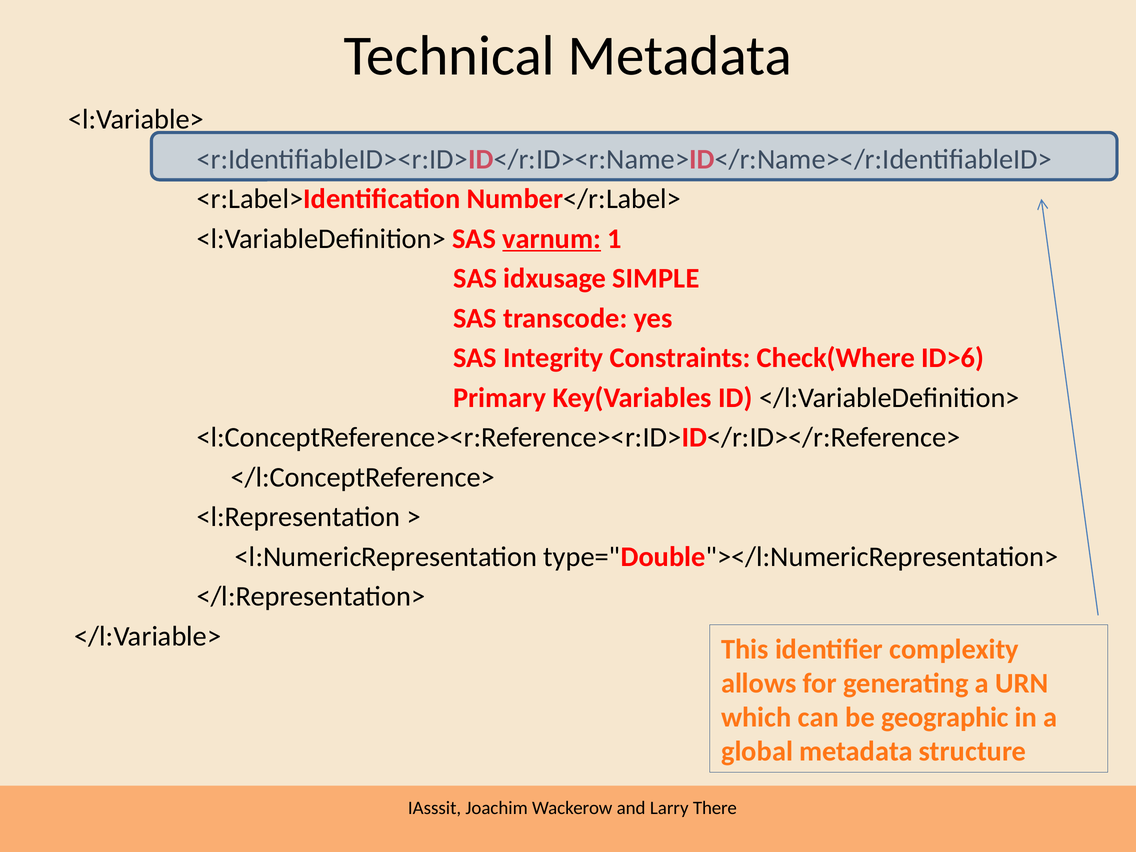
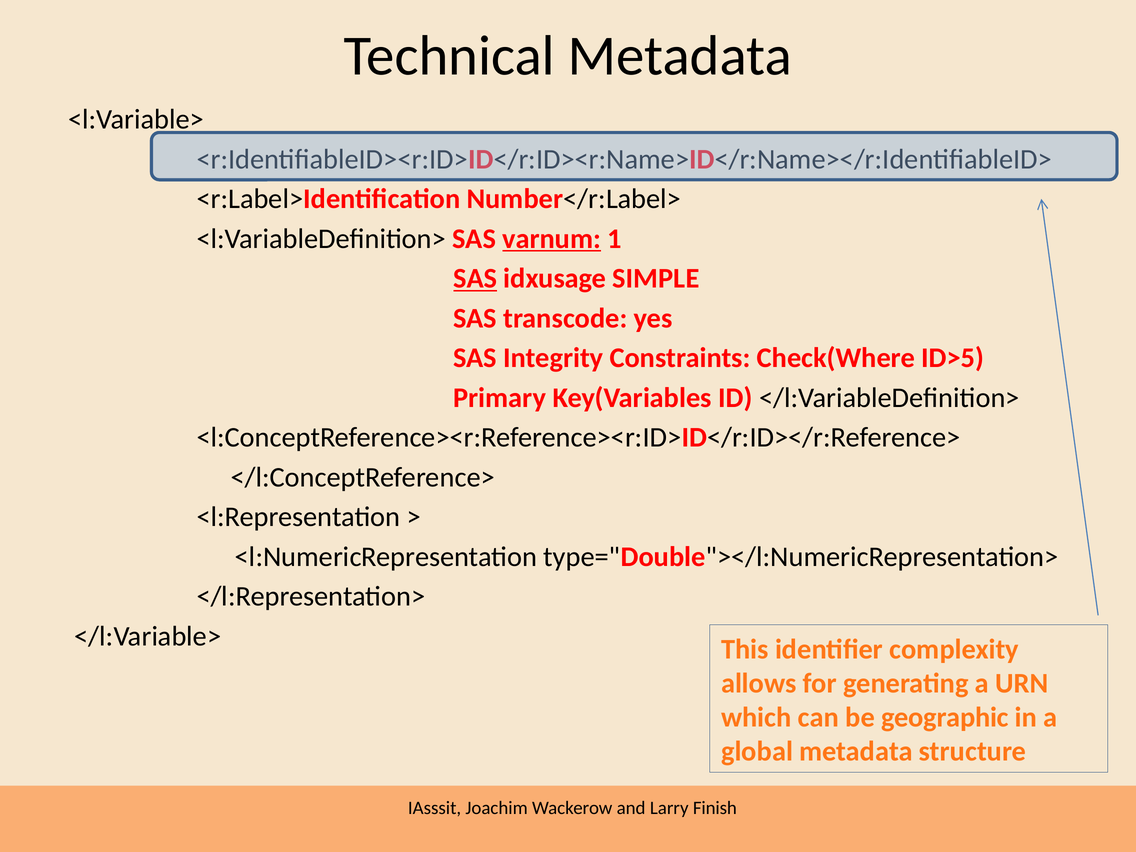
SAS at (475, 278) underline: none -> present
ID>6: ID>6 -> ID>5
There: There -> Finish
